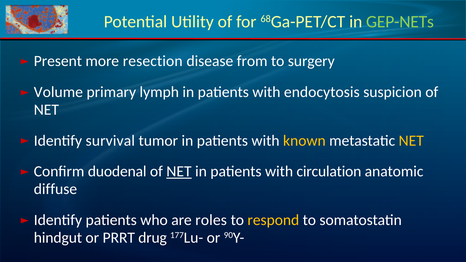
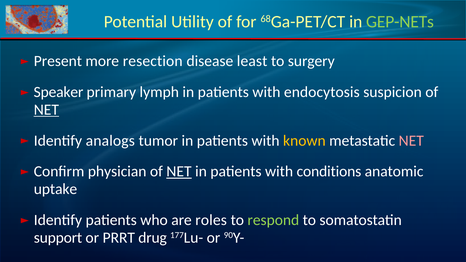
from: from -> least
Volume: Volume -> Speaker
NET at (46, 110) underline: none -> present
survival: survival -> analogs
NET at (411, 141) colour: yellow -> pink
duodenal: duodenal -> physician
circulation: circulation -> conditions
diffuse: diffuse -> uptake
respond colour: yellow -> light green
hindgut: hindgut -> support
